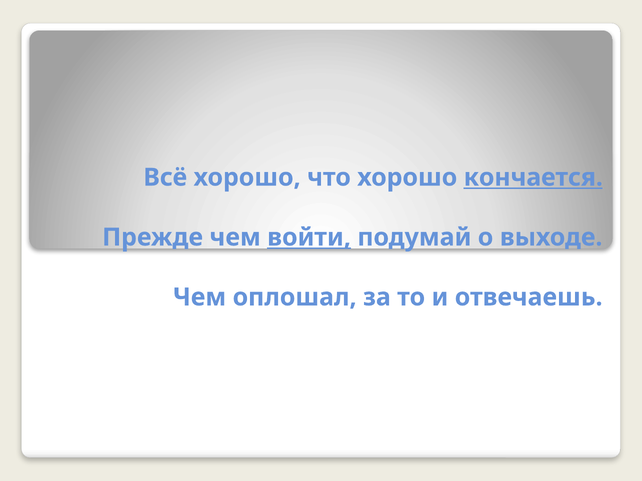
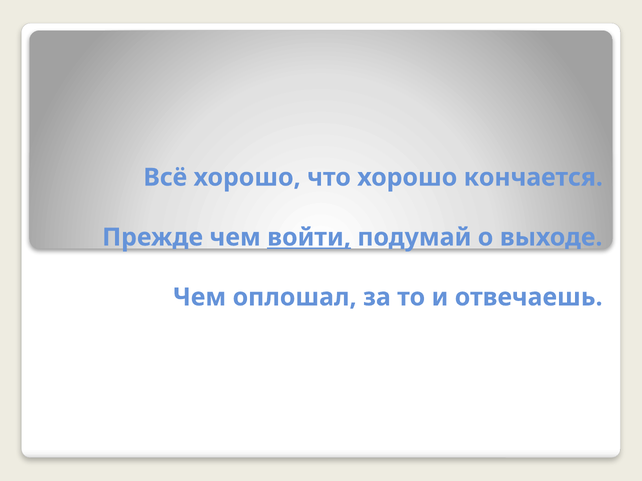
кончается underline: present -> none
